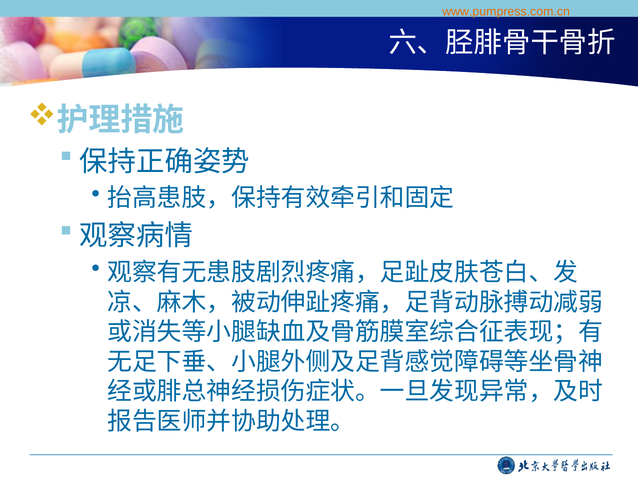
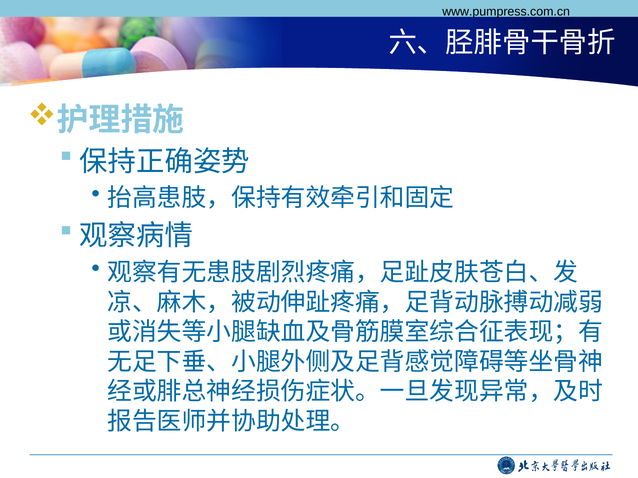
www.pumpress.com.cn colour: orange -> black
